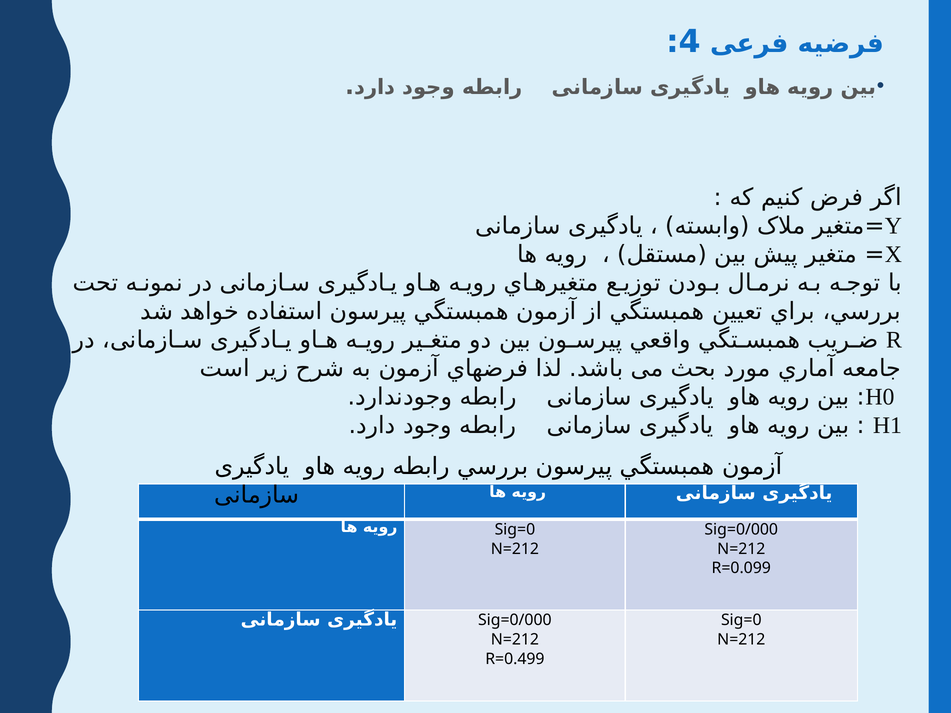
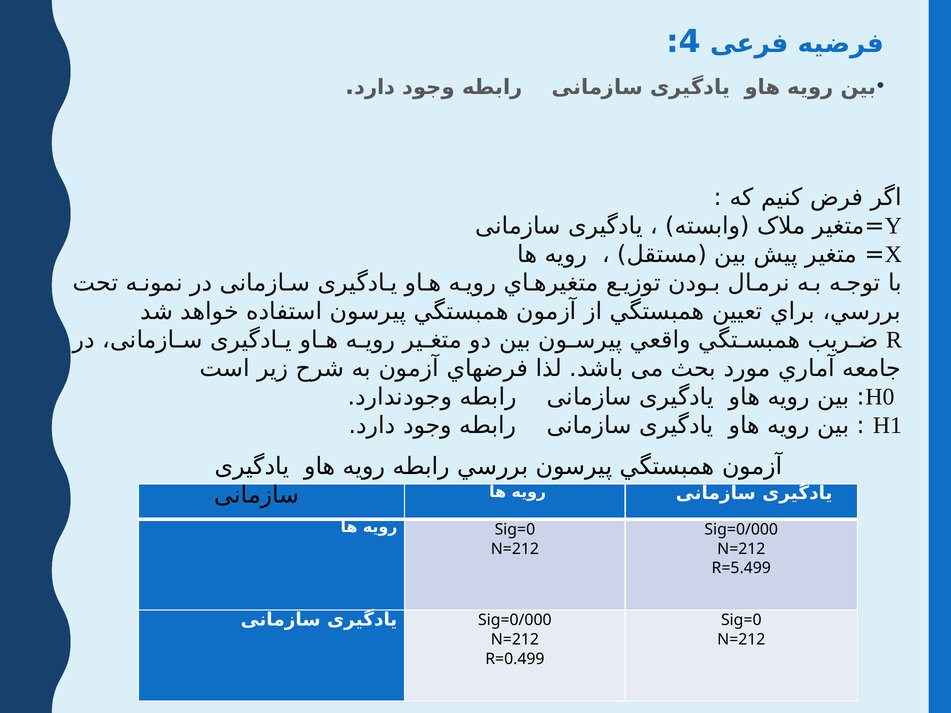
R=0.099: R=0.099 -> R=5.499
